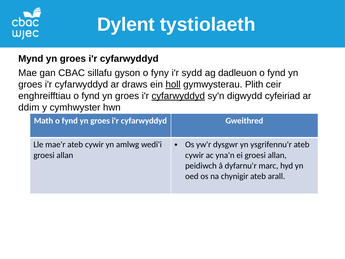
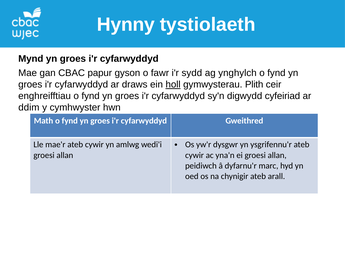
Dylent: Dylent -> Hynny
sillafu: sillafu -> papur
fyny: fyny -> fawr
dadleuon: dadleuon -> ynghylch
cyfarwyddyd at (178, 96) underline: present -> none
